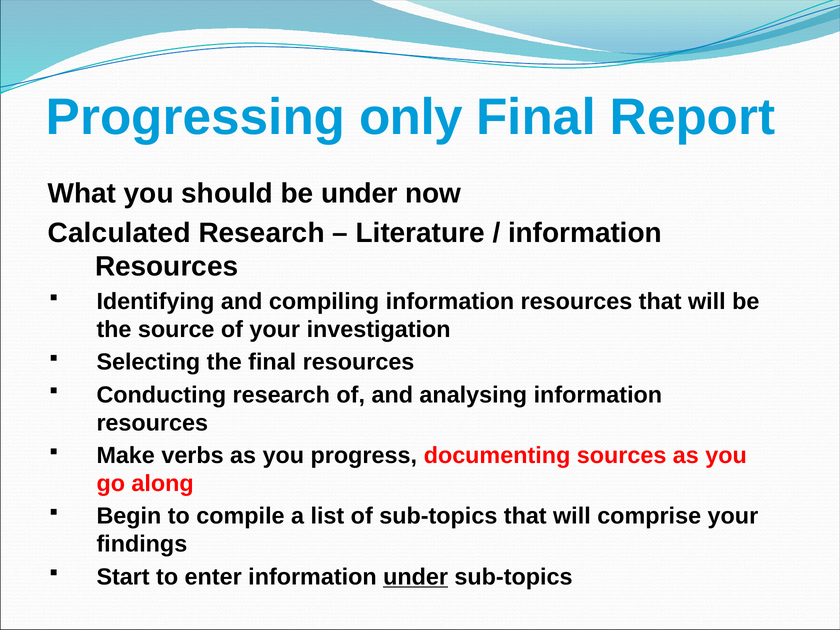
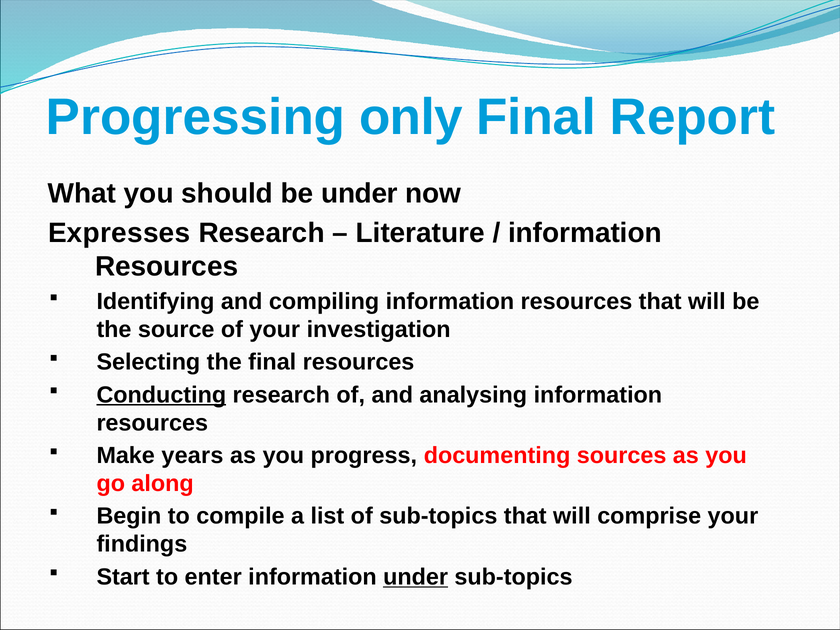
Calculated: Calculated -> Expresses
Conducting underline: none -> present
verbs: verbs -> years
